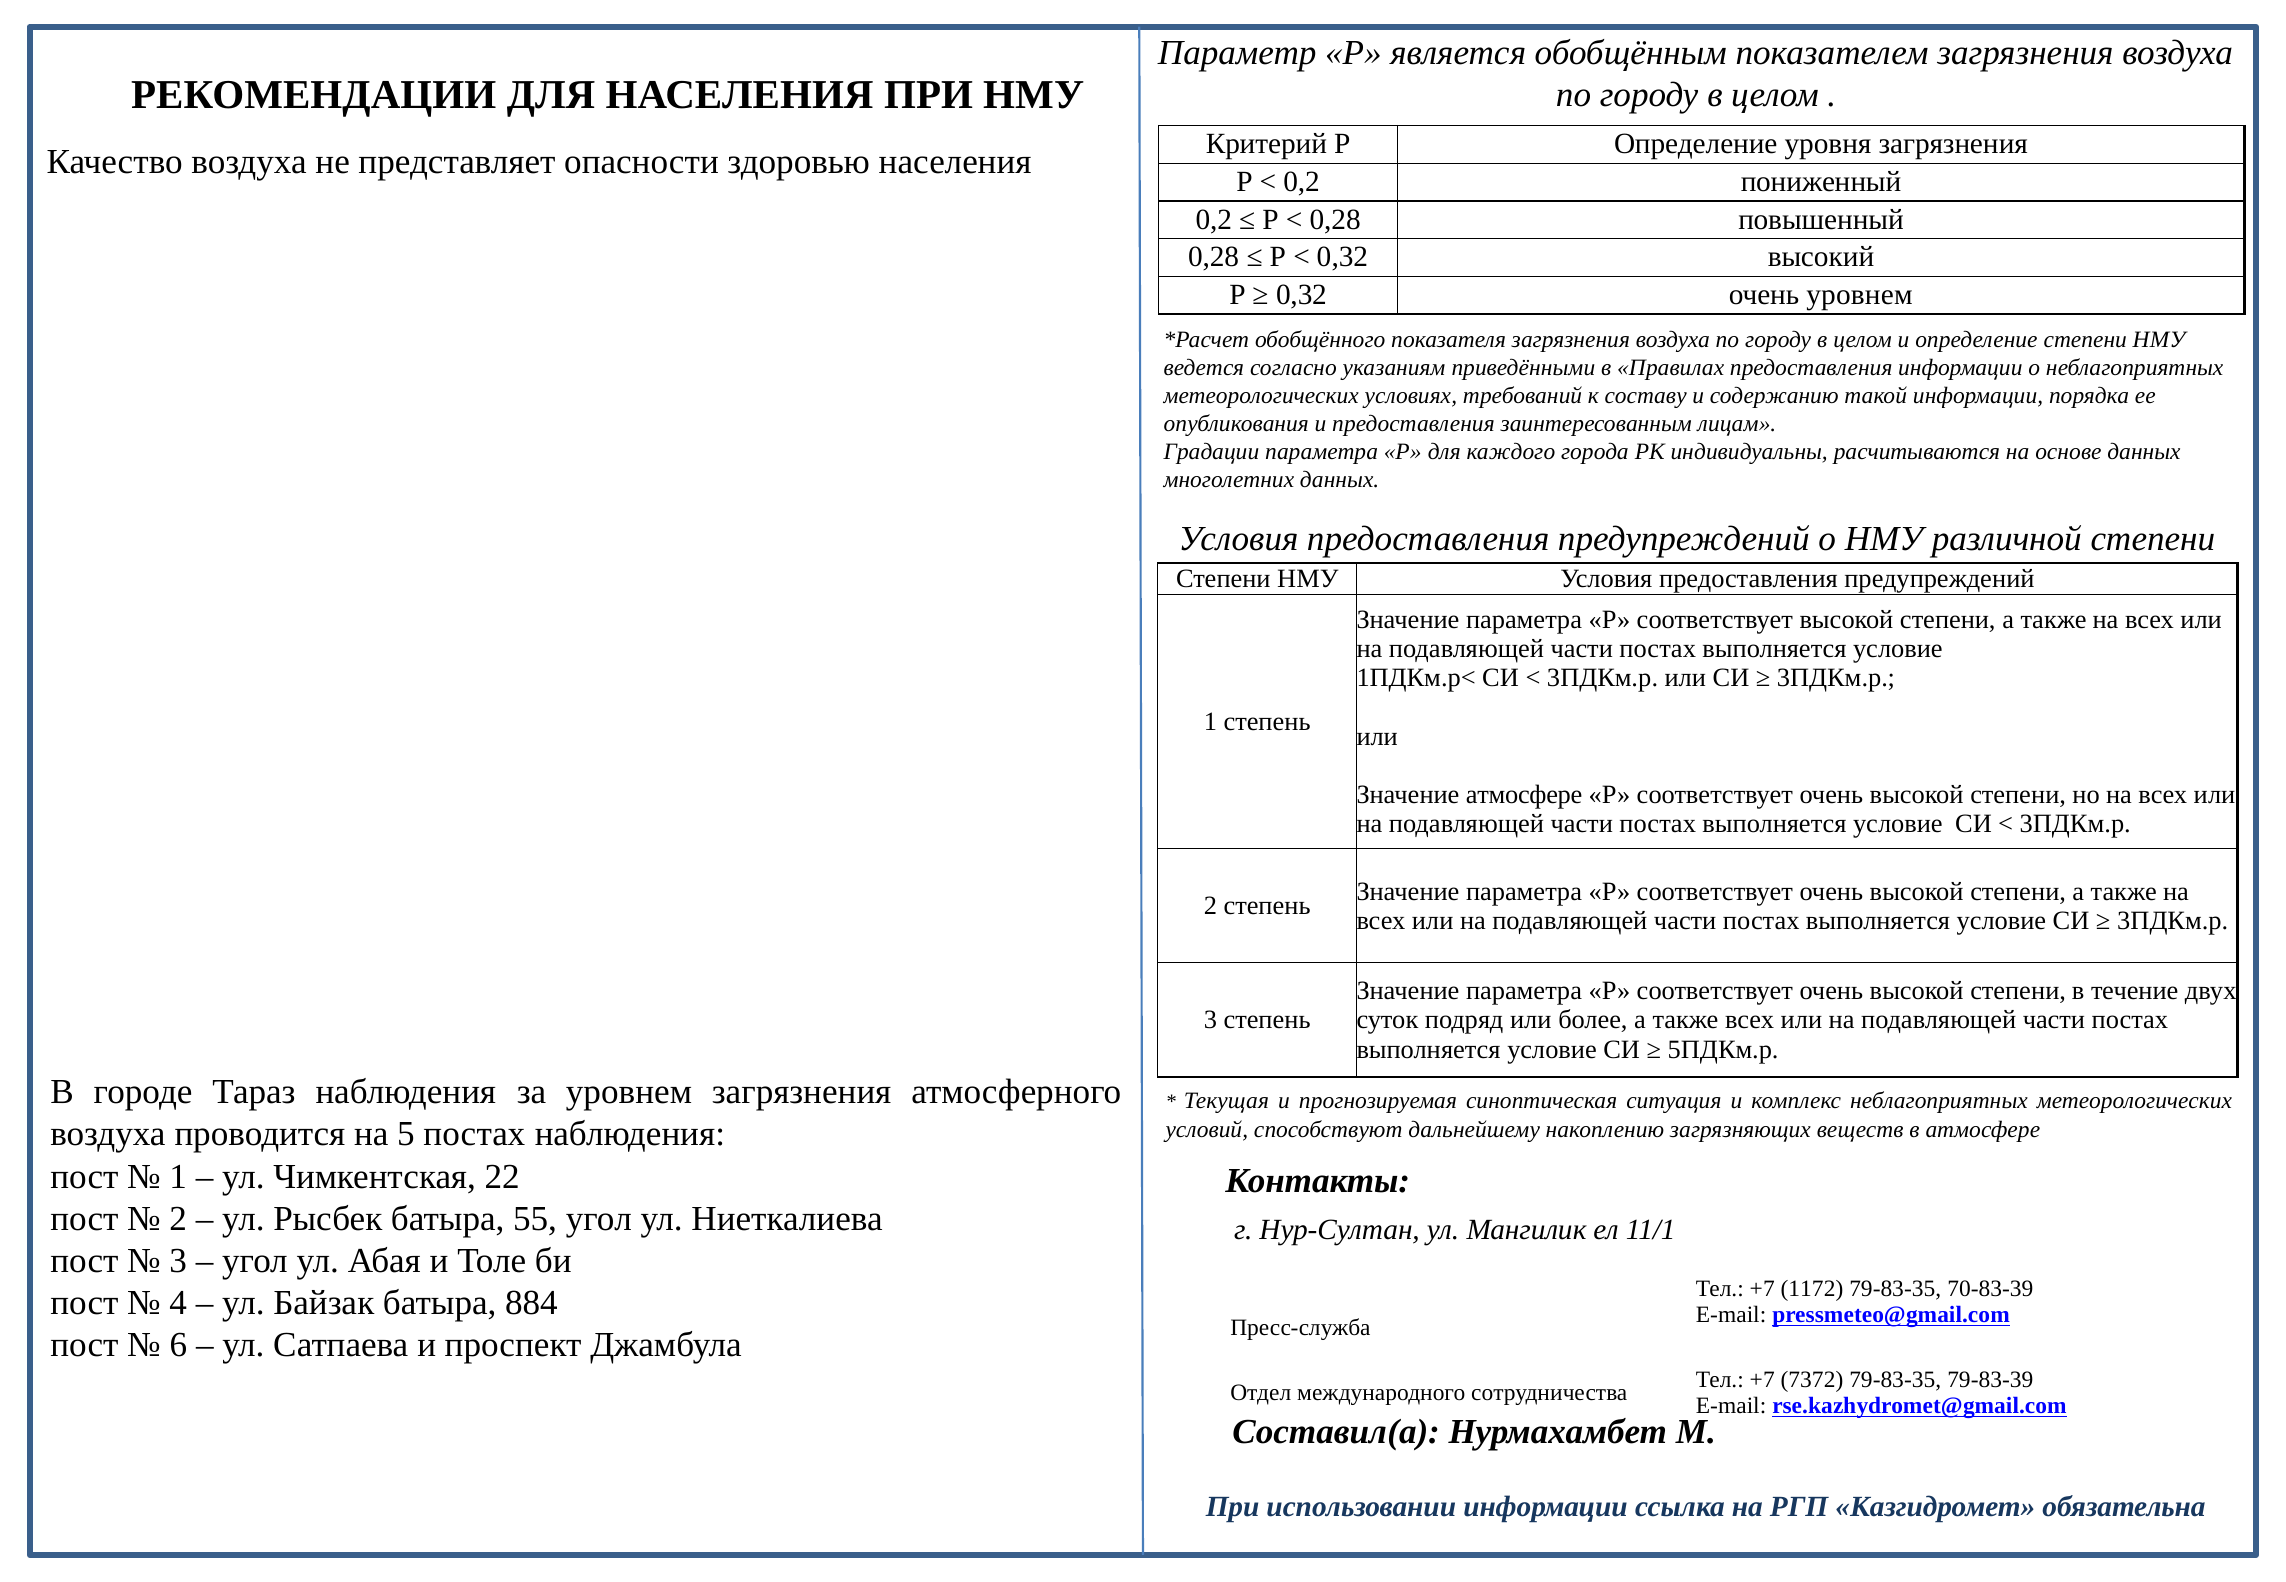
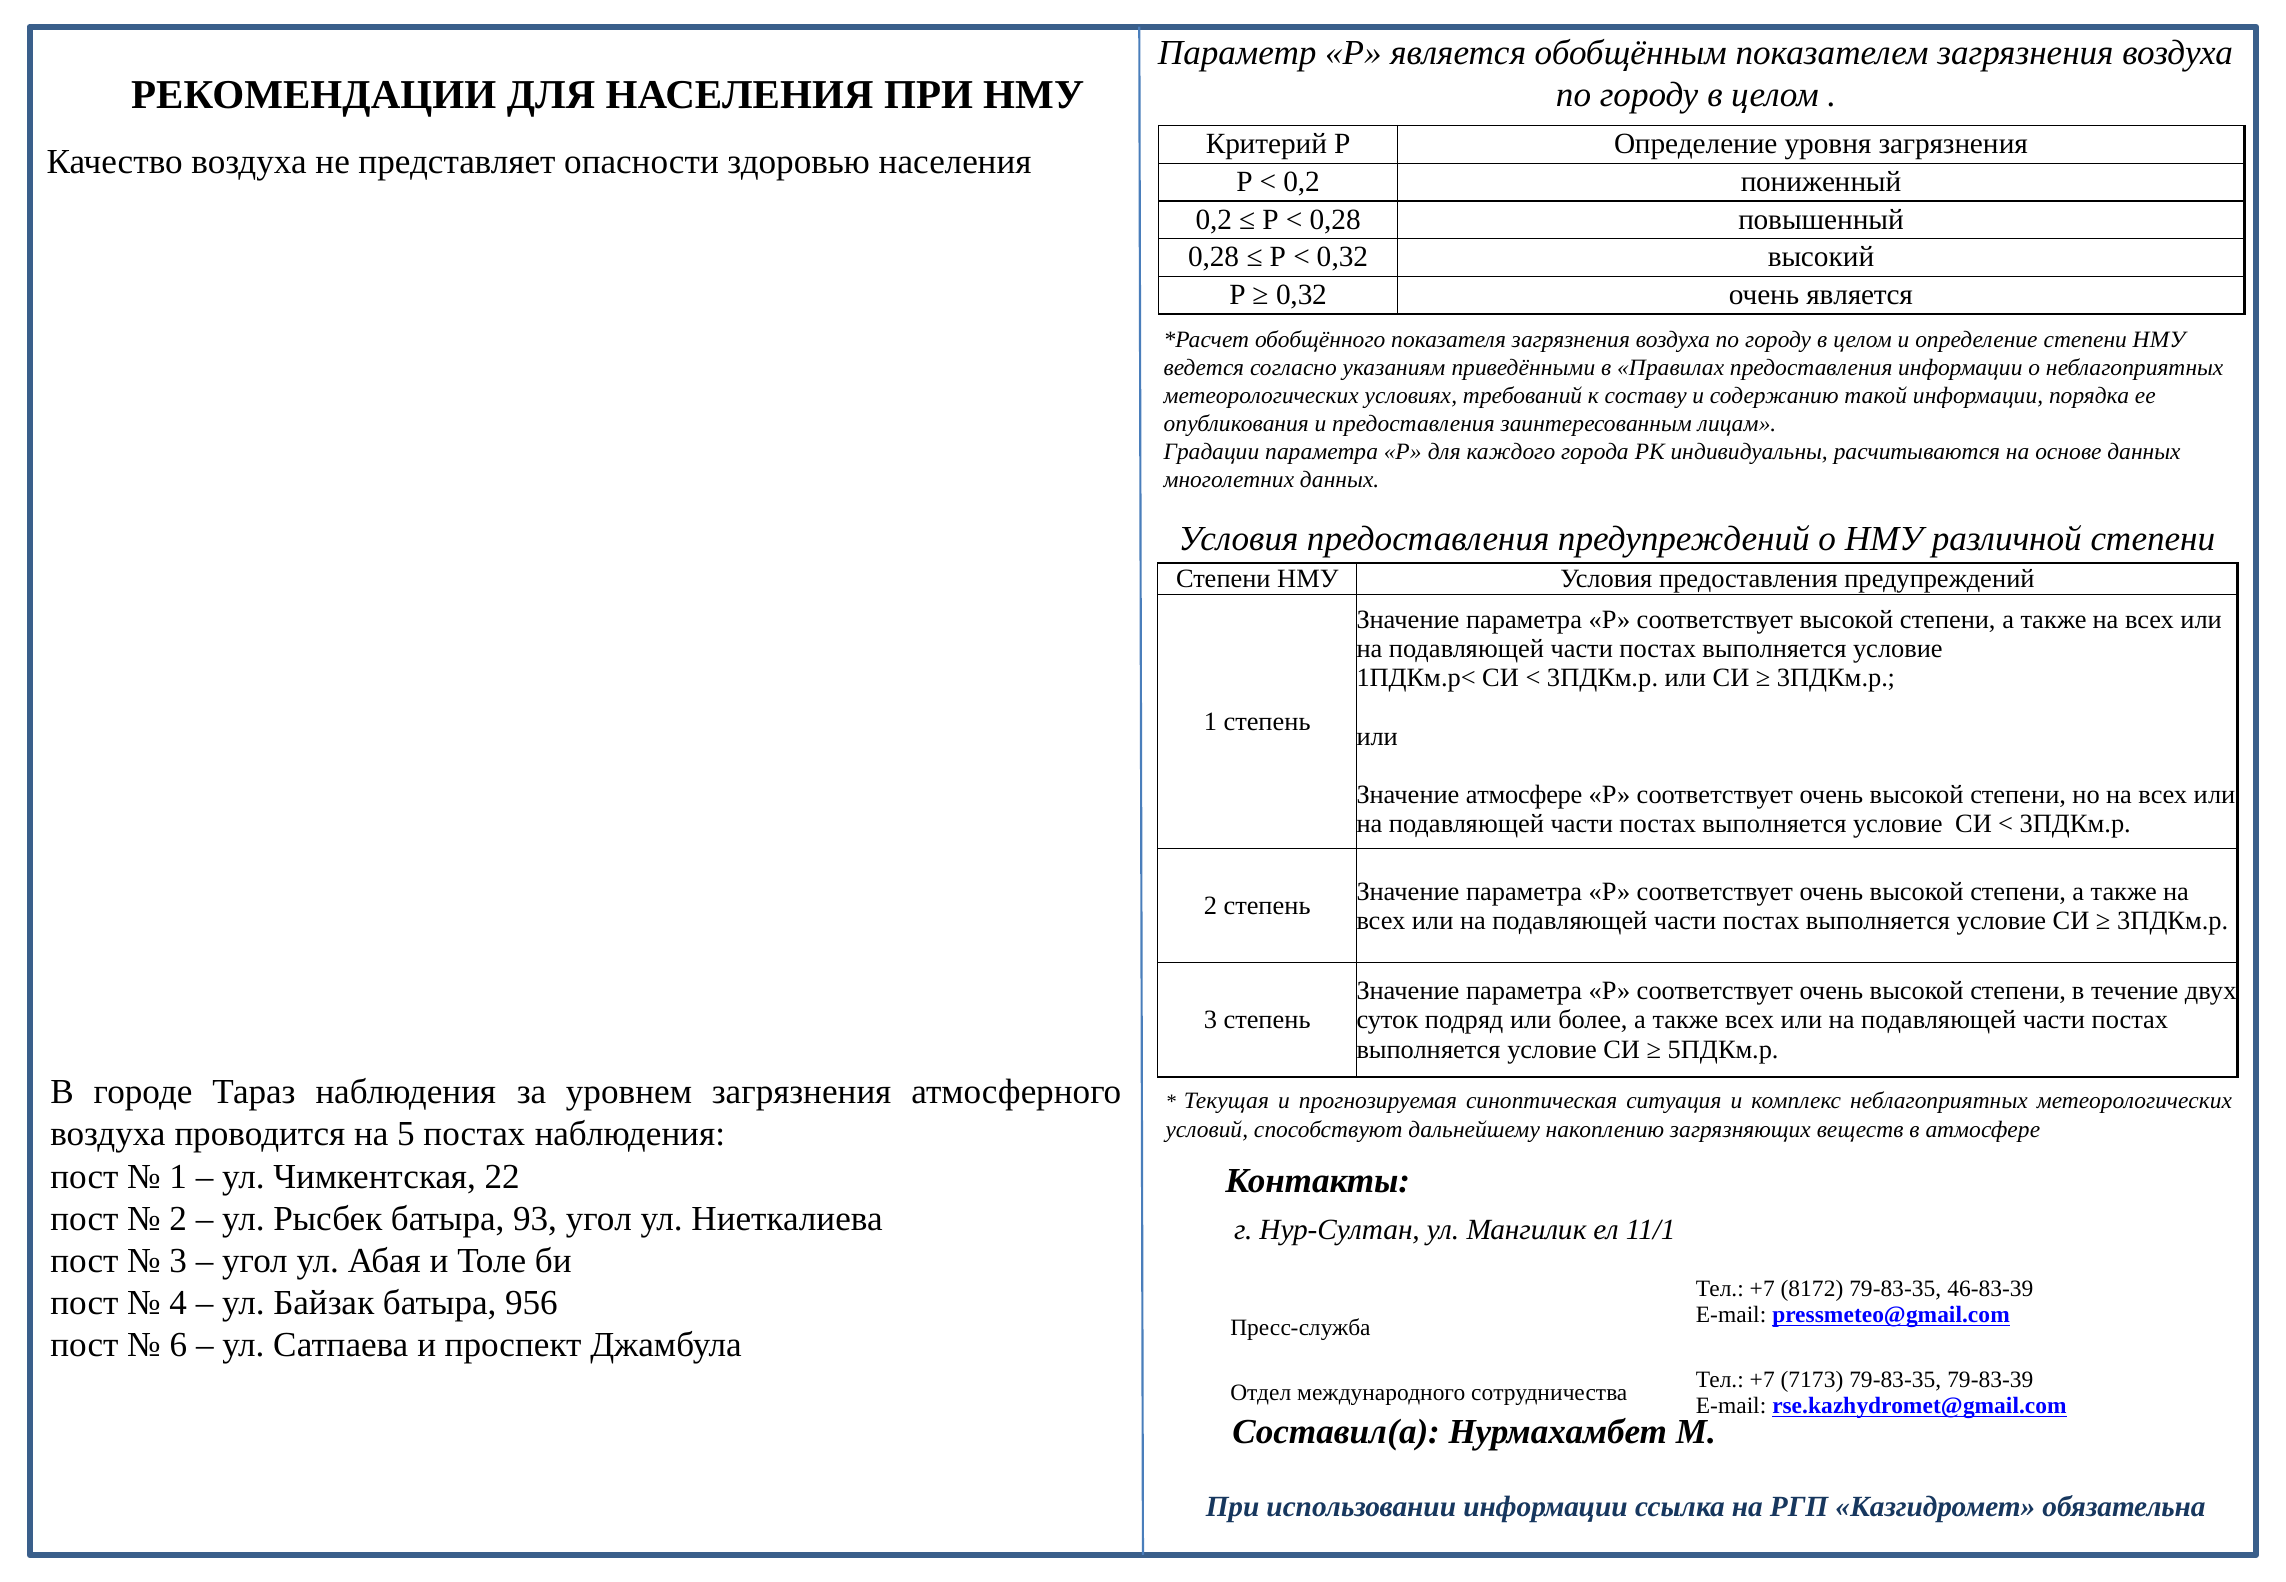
очень уровнем: уровнем -> является
55: 55 -> 93
1172: 1172 -> 8172
70-83-39: 70-83-39 -> 46-83-39
884: 884 -> 956
7372: 7372 -> 7173
